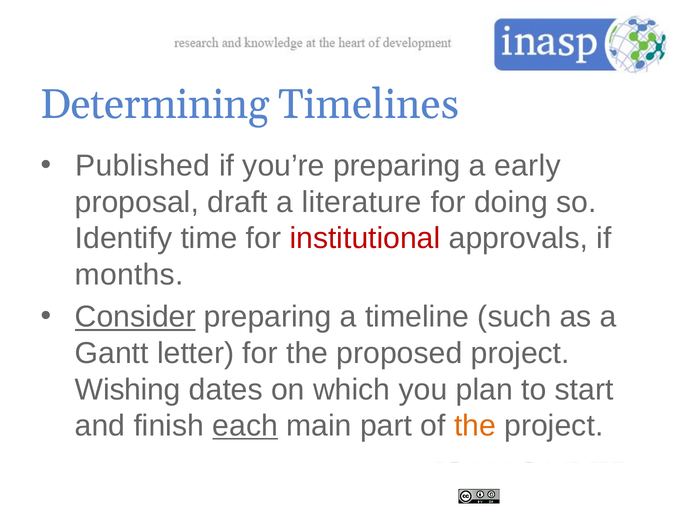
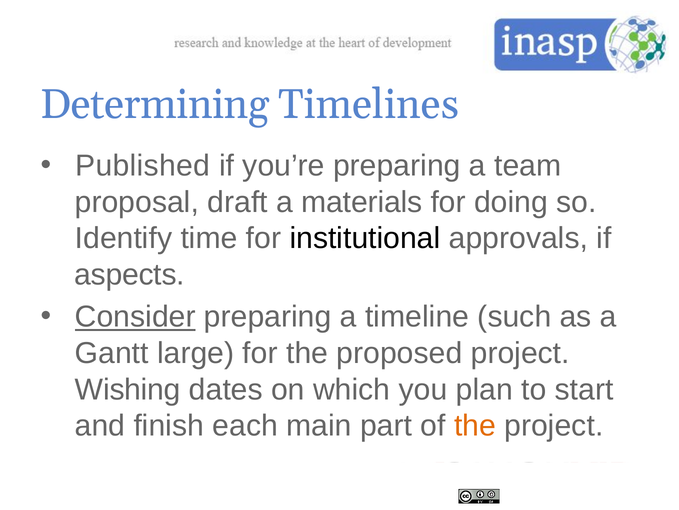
early: early -> team
literature: literature -> materials
institutional colour: red -> black
months: months -> aspects
letter: letter -> large
each underline: present -> none
